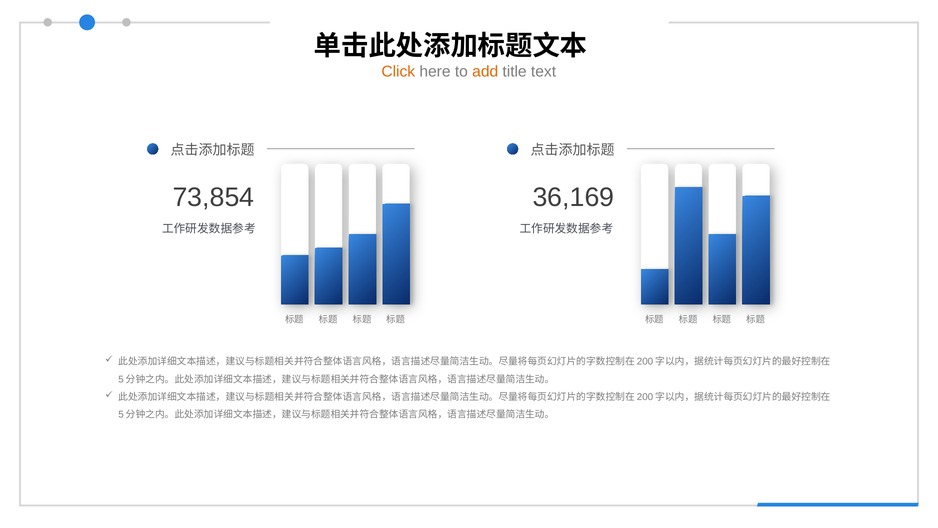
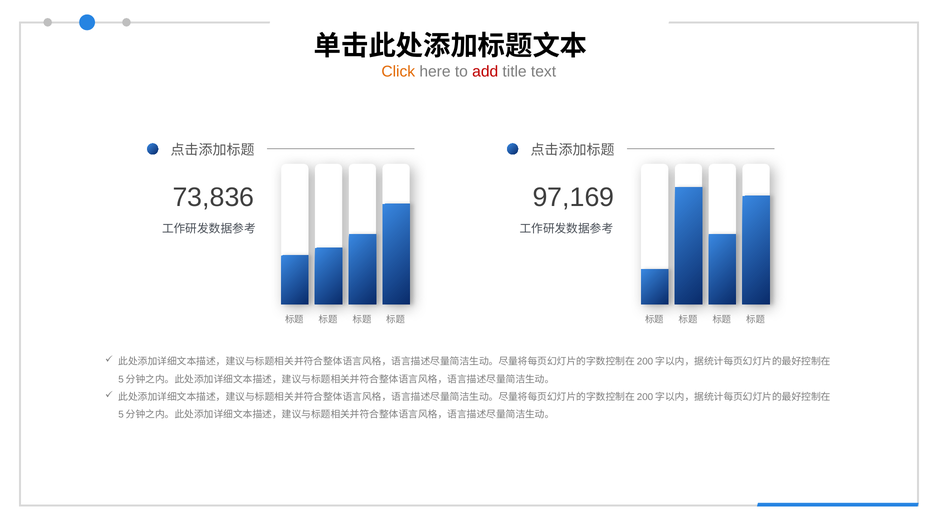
add colour: orange -> red
73,854: 73,854 -> 73,836
36,169: 36,169 -> 97,169
